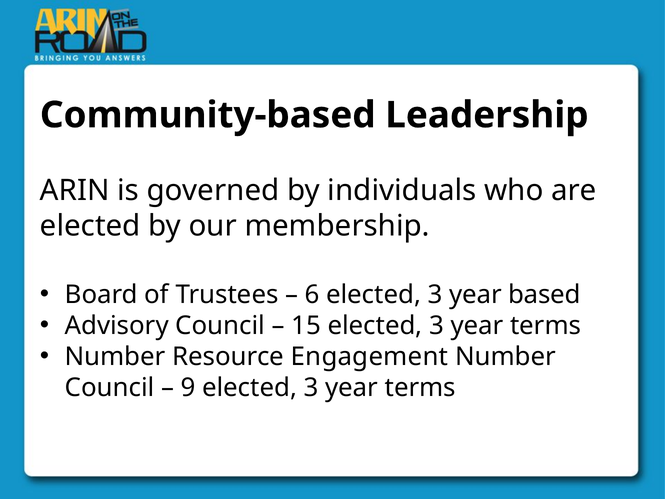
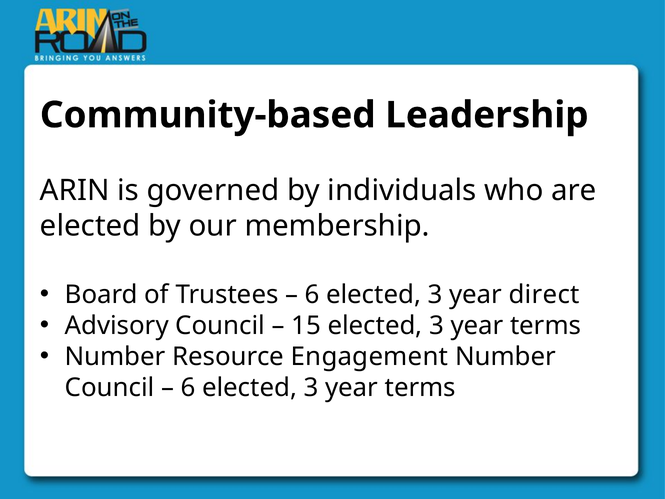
based: based -> direct
9 at (188, 388): 9 -> 6
